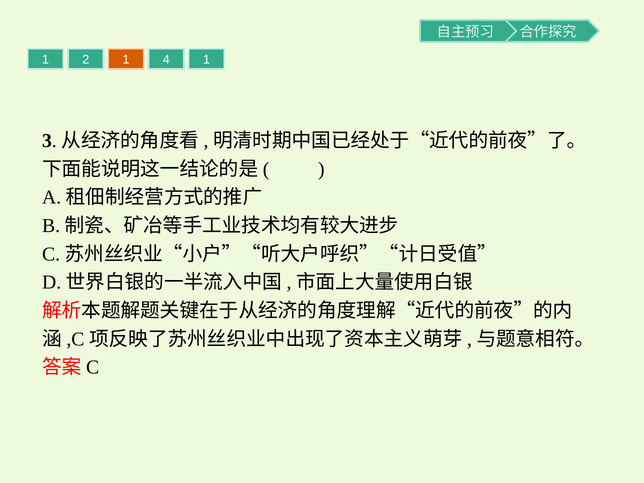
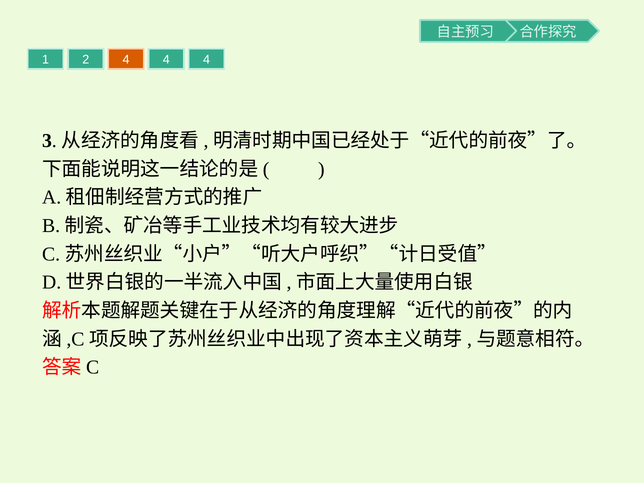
2 1: 1 -> 4
1 at (207, 60): 1 -> 4
